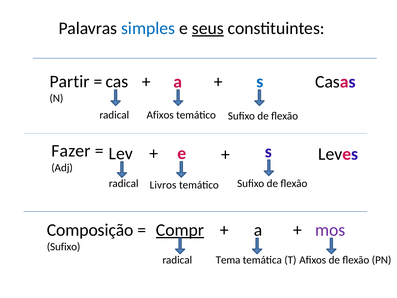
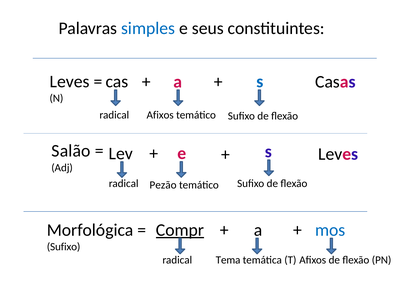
seus underline: present -> none
Partir at (70, 81): Partir -> Leves
Fazer: Fazer -> Salão
Livros: Livros -> Pezão
Composição: Composição -> Morfológica
mos colour: purple -> blue
